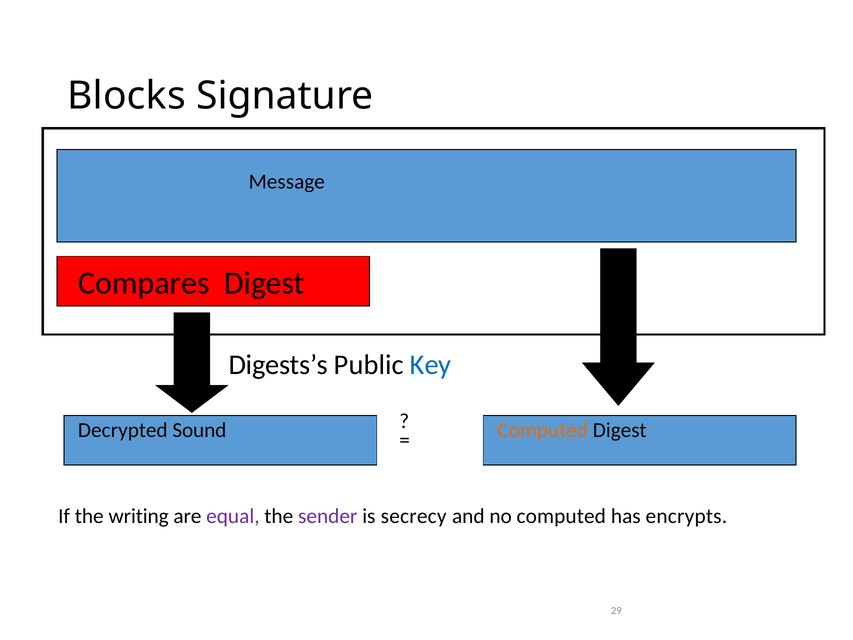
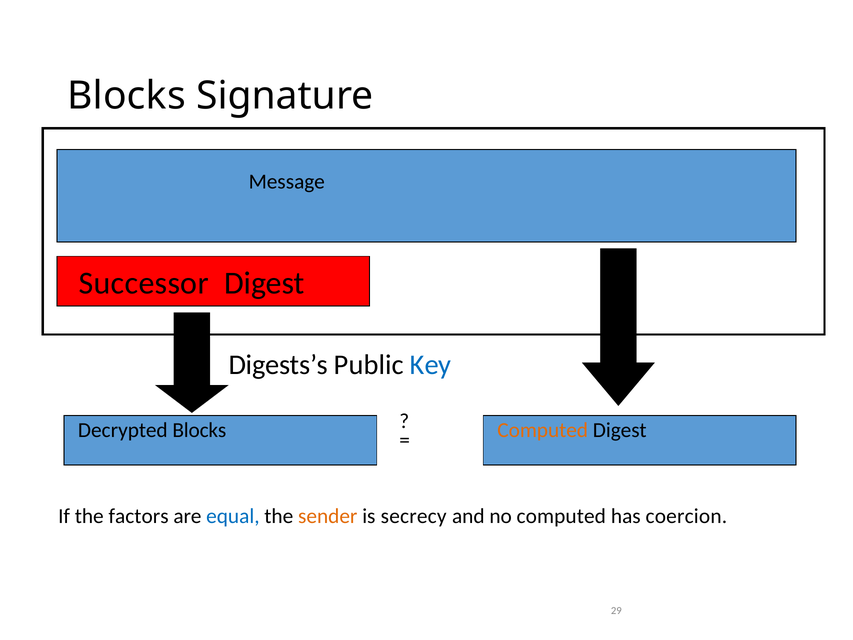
Compares: Compares -> Successor
Decrypted Sound: Sound -> Blocks
writing: writing -> factors
equal colour: purple -> blue
sender colour: purple -> orange
encrypts: encrypts -> coercion
